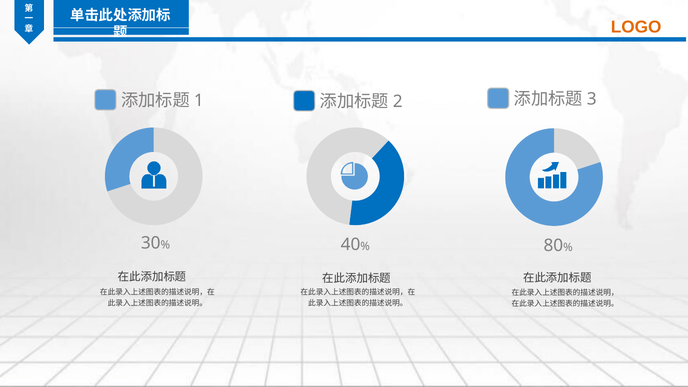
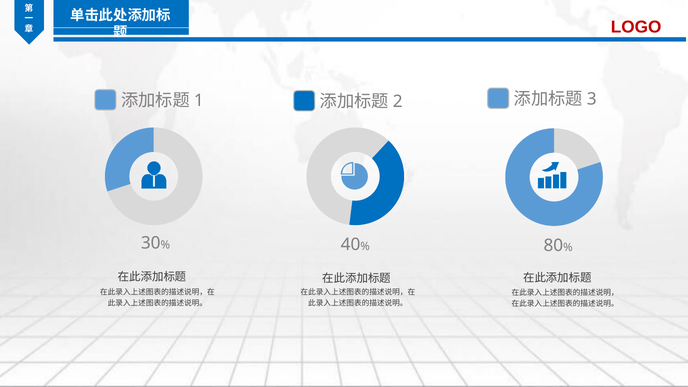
LOGO colour: orange -> red
